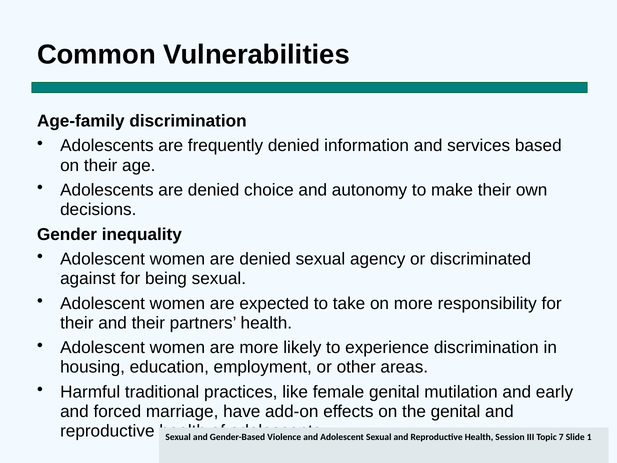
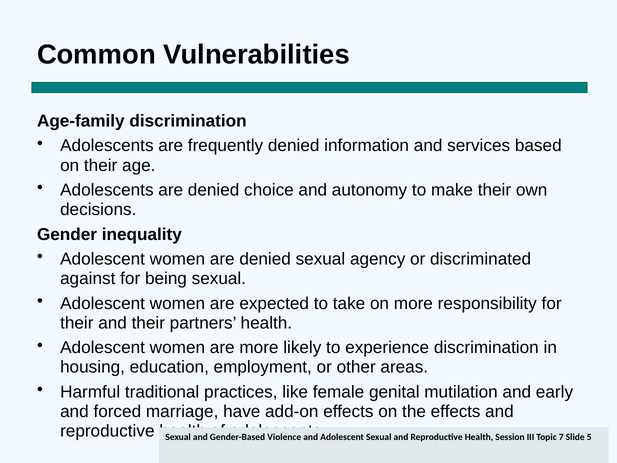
the genital: genital -> effects
1 at (589, 437): 1 -> 5
